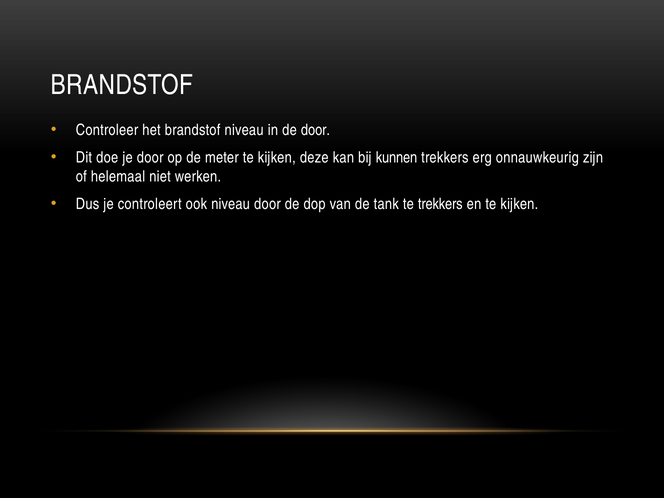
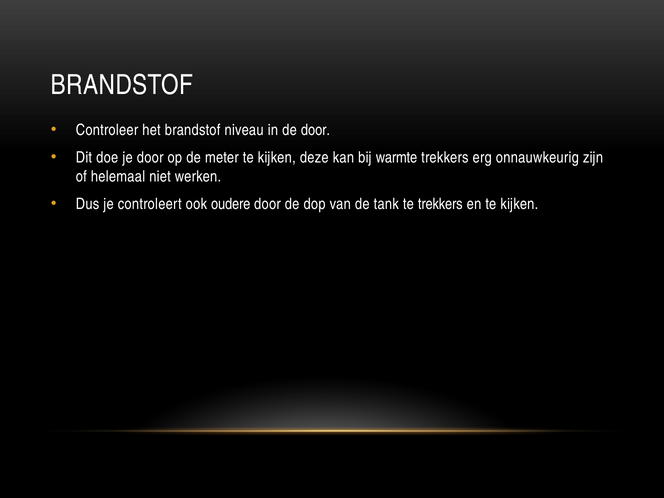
kunnen: kunnen -> warmte
ook niveau: niveau -> oudere
